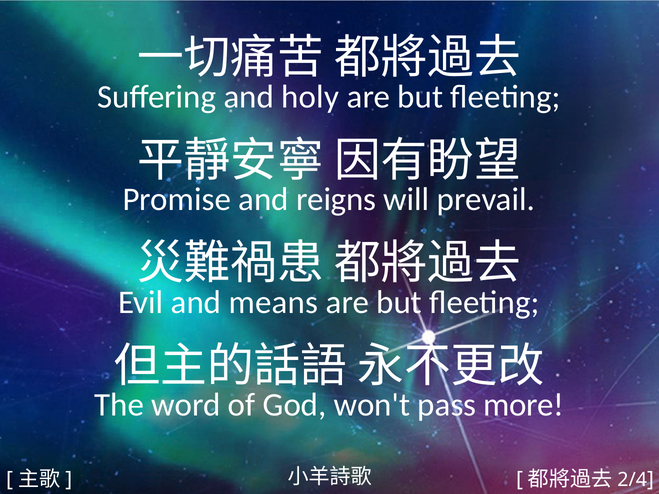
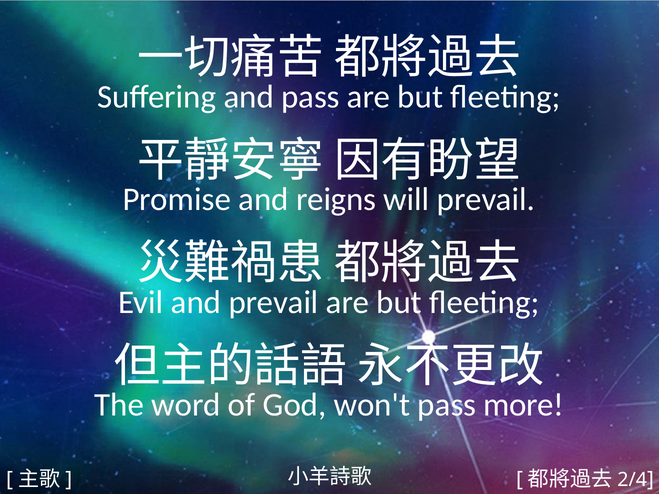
and holy: holy -> pass
and means: means -> prevail
